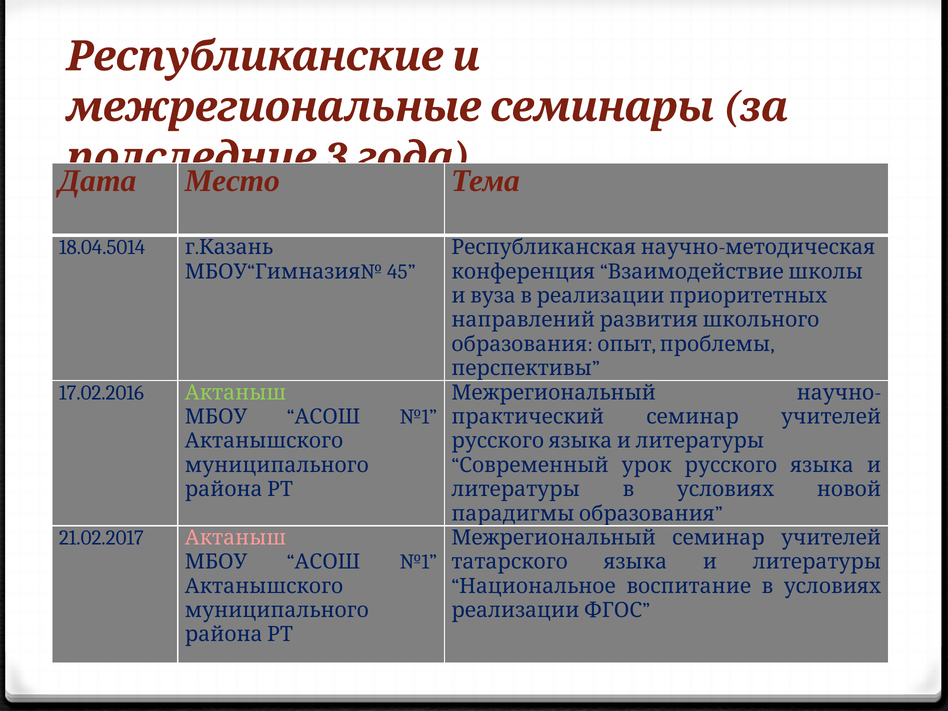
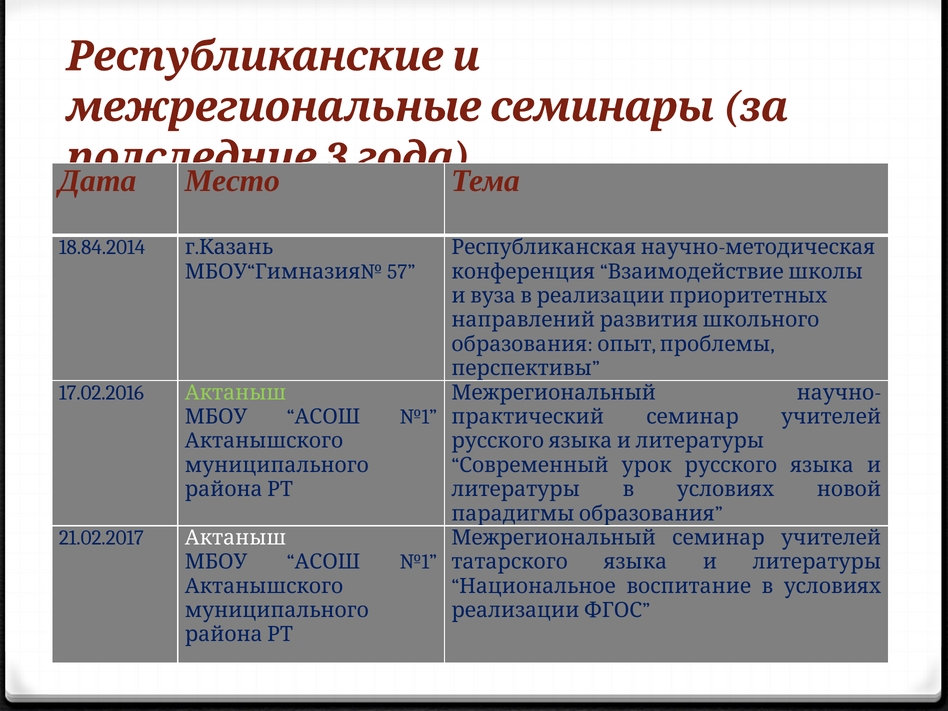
18.04.5014: 18.04.5014 -> 18.84.2014
45: 45 -> 57
Актаныш at (236, 538) colour: pink -> white
